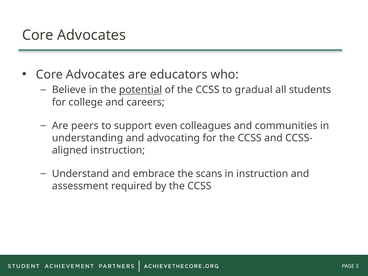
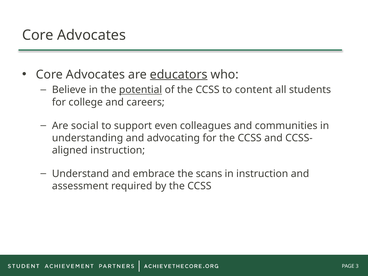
educators underline: none -> present
gradual: gradual -> content
peers: peers -> social
